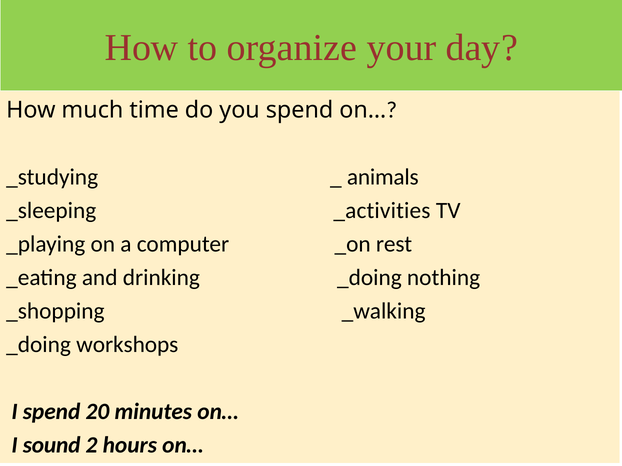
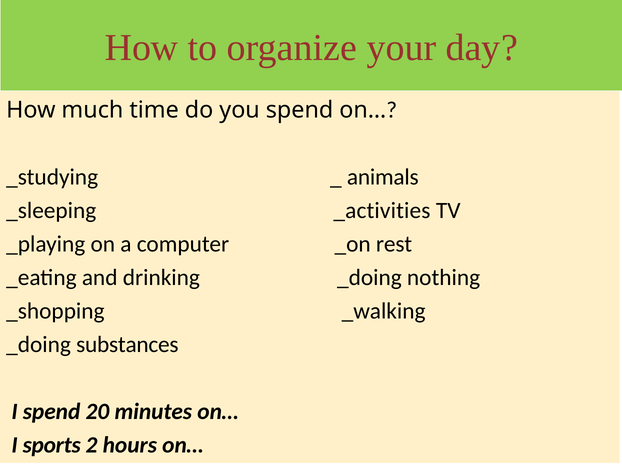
workshops: workshops -> substances
sound: sound -> sports
